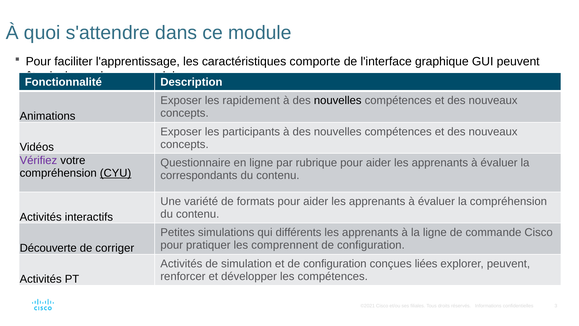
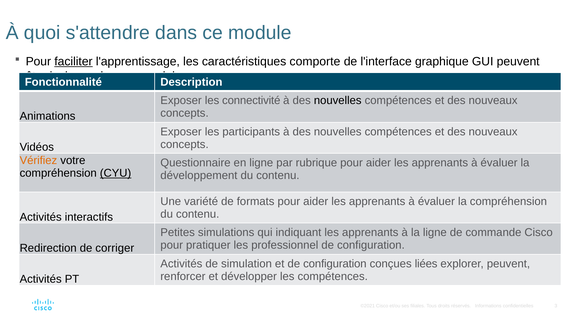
faciliter underline: none -> present
rapidement: rapidement -> connectivité
Vérifiez colour: purple -> orange
correspondants: correspondants -> développement
différents: différents -> indiquant
comprennent: comprennent -> professionnel
Découverte: Découverte -> Redirection
